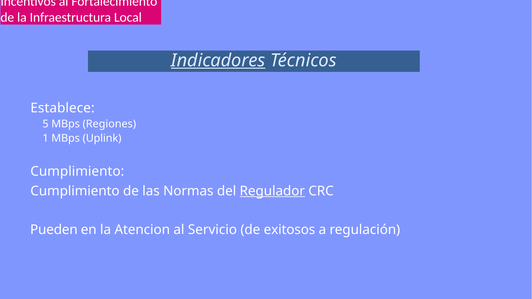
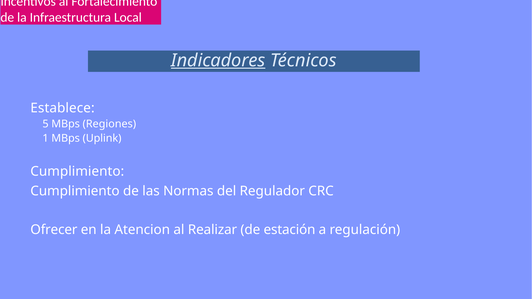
Regulador underline: present -> none
Pueden: Pueden -> Ofrecer
Servicio: Servicio -> Realizar
exitosos: exitosos -> estación
